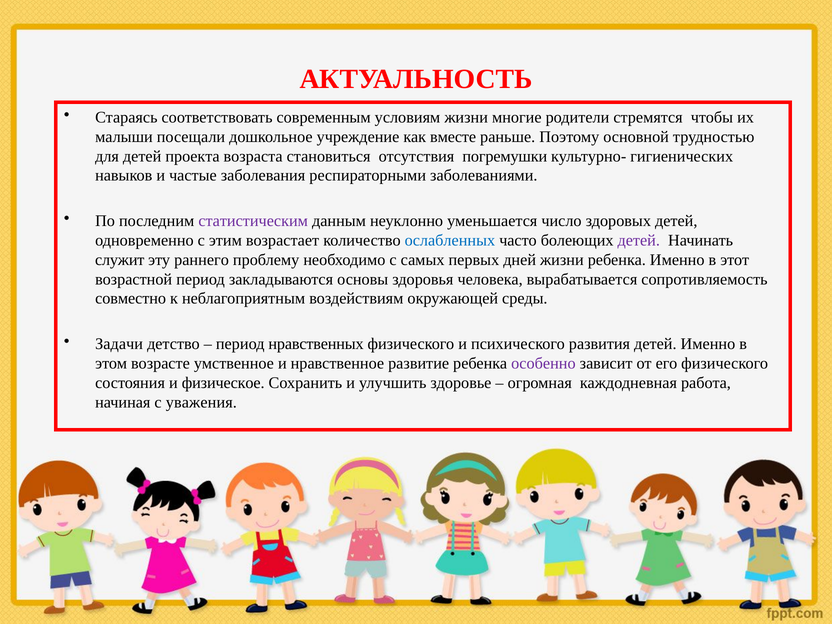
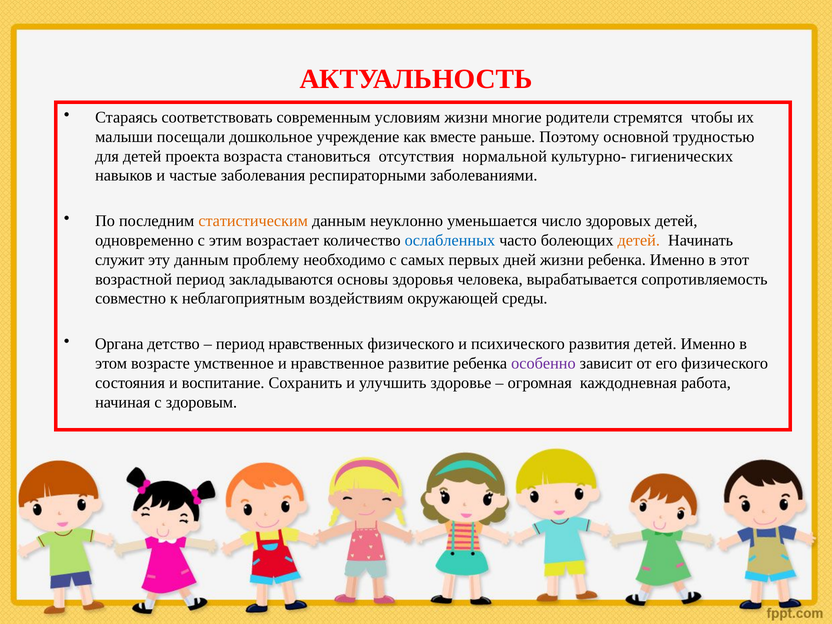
погремушки: погремушки -> нормальной
статистическим colour: purple -> orange
детей at (639, 240) colour: purple -> orange
эту раннего: раннего -> данным
Задачи: Задачи -> Органа
физическое: физическое -> воспитание
уважения: уважения -> здоровым
